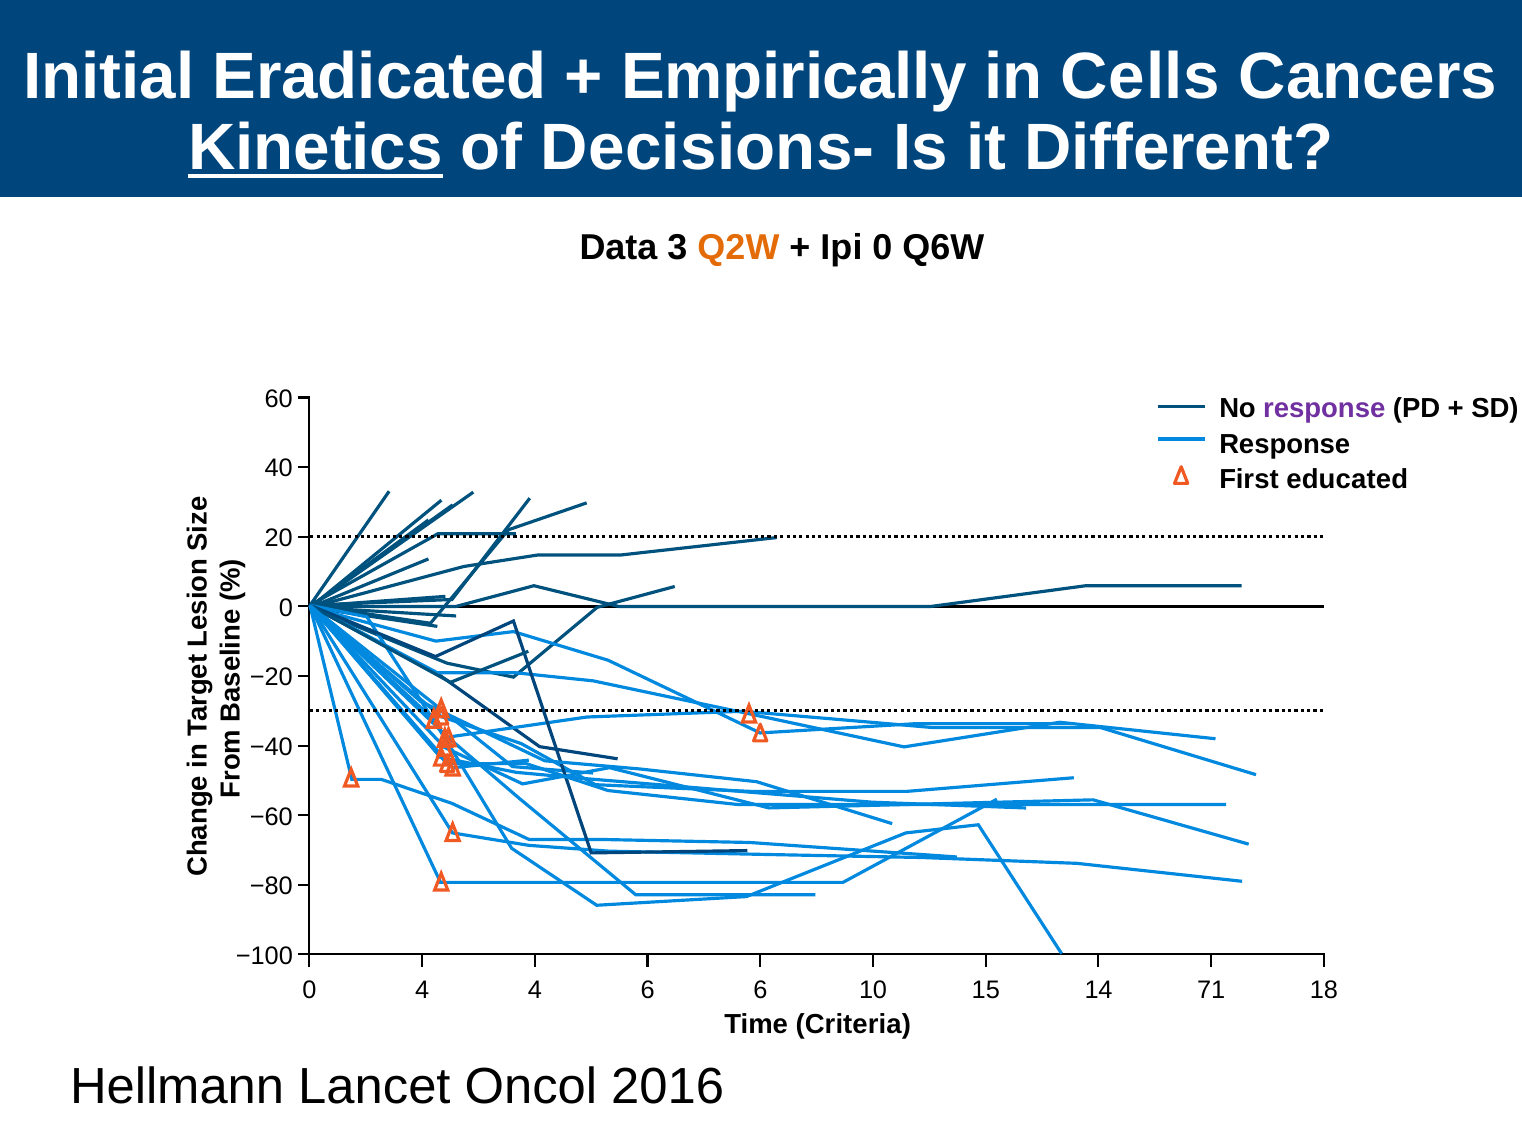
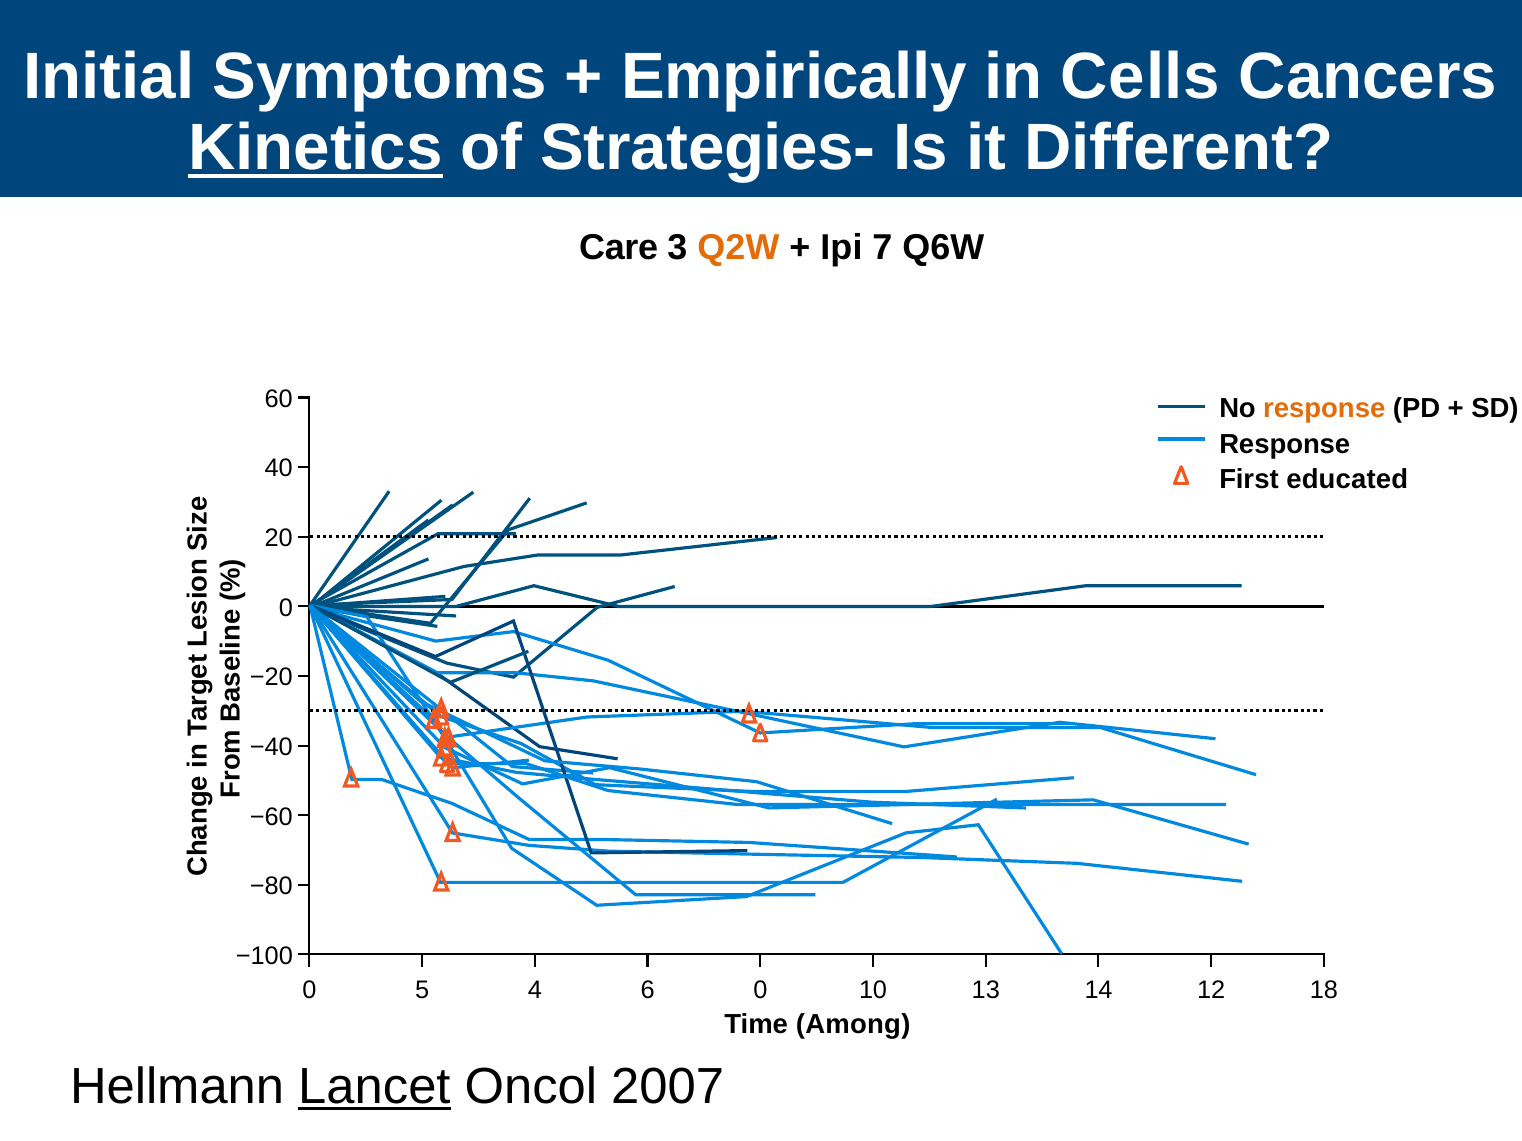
Eradicated: Eradicated -> Symptoms
Decisions-: Decisions- -> Strategies-
Data: Data -> Care
Ipi 0: 0 -> 7
response at (1324, 409) colour: purple -> orange
0 4: 4 -> 5
6 6: 6 -> 0
15: 15 -> 13
71: 71 -> 12
Criteria: Criteria -> Among
Lancet underline: none -> present
2016: 2016 -> 2007
